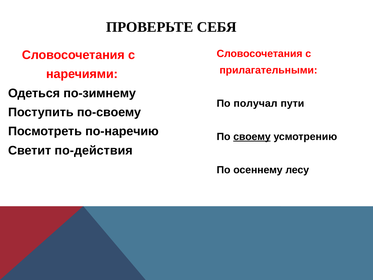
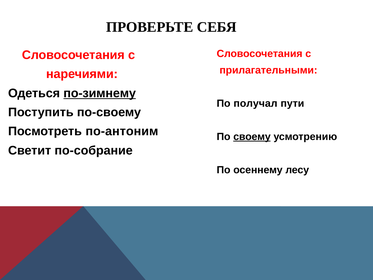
по-зимнему underline: none -> present
по-наречию: по-наречию -> по-антоним
по-действия: по-действия -> по-собрание
